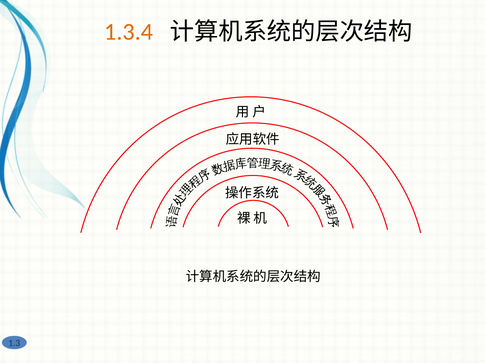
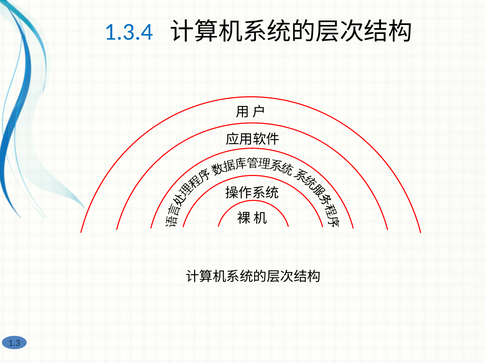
1.3.4 colour: orange -> blue
